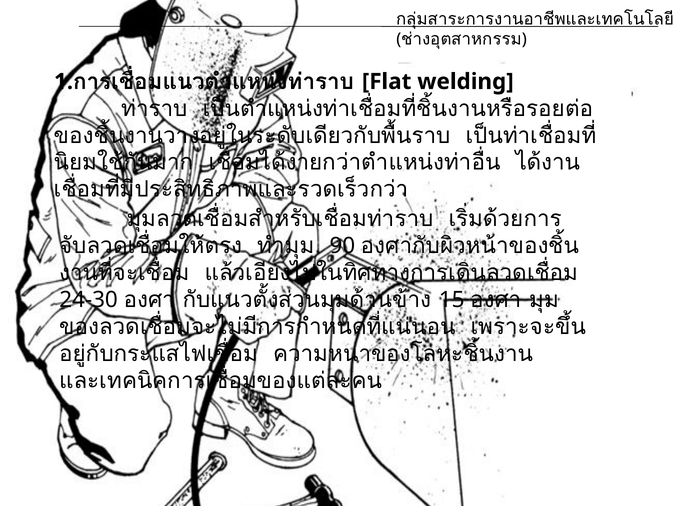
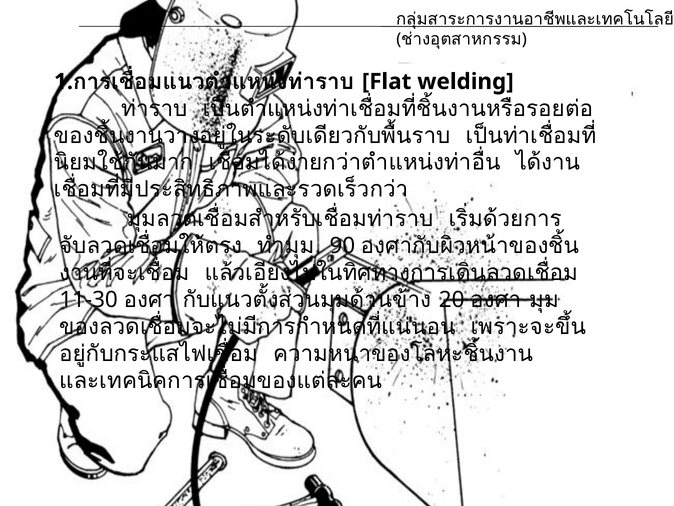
24-30: 24-30 -> 11-30
15: 15 -> 20
